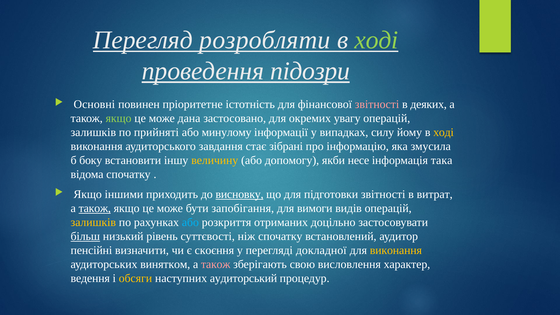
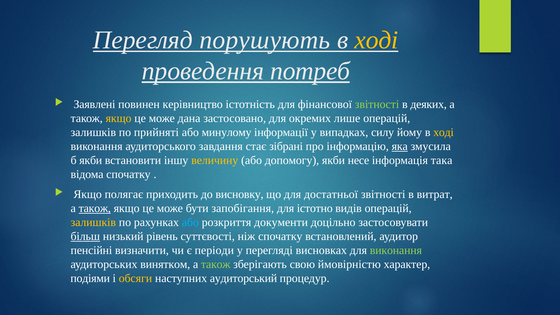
розробляти: розробляти -> порушують
ході at (376, 40) colour: light green -> yellow
підозри: підозри -> потреб
Основні: Основні -> Заявлені
пріоритетне: пріоритетне -> керівництво
звітності at (377, 104) colour: pink -> light green
якщо at (119, 118) colour: light green -> yellow
увагу: увагу -> лише
яка underline: none -> present
б боку: боку -> якби
іншими: іншими -> полягає
висновку underline: present -> none
підготовки: підготовки -> достатньої
вимоги: вимоги -> істотно
отриманих: отриманих -> документи
скоєння: скоєння -> періоди
докладної: докладної -> висновках
виконання at (396, 250) colour: yellow -> light green
також at (216, 264) colour: pink -> light green
висловлення: висловлення -> ймовірністю
ведення: ведення -> подіями
